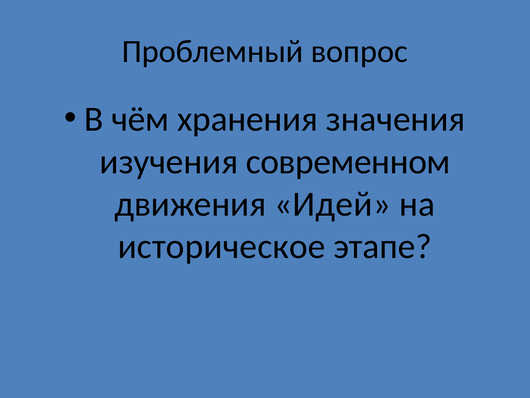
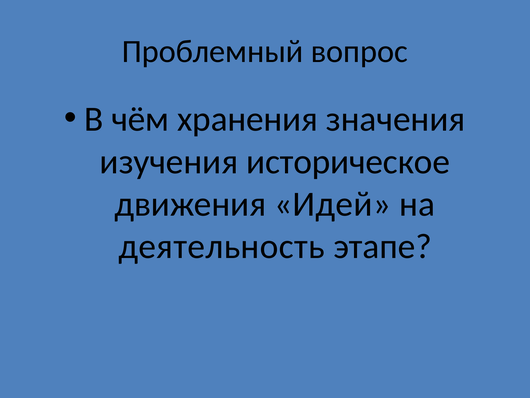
современном: современном -> историческое
историческое: историческое -> деятельность
